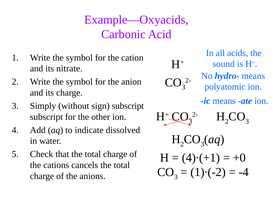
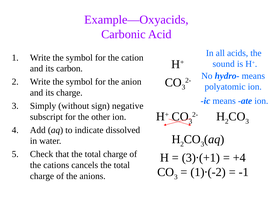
nitrate: nitrate -> carbon
sign subscript: subscript -> negative
4)∙(+1: 4)∙(+1 -> 3)∙(+1
+0: +0 -> +4
-4: -4 -> -1
